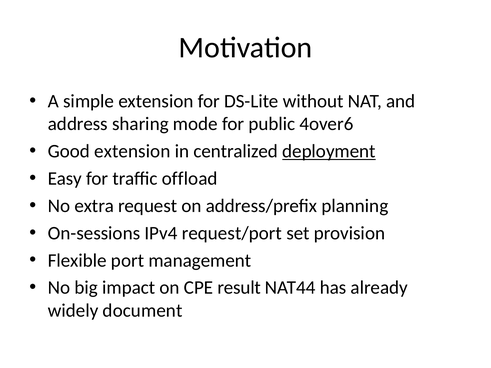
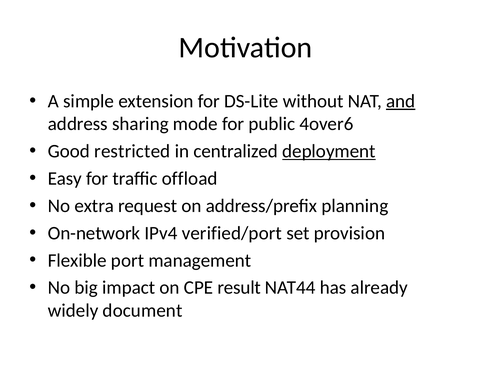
and underline: none -> present
Good extension: extension -> restricted
On-sessions: On-sessions -> On-network
request/port: request/port -> verified/port
